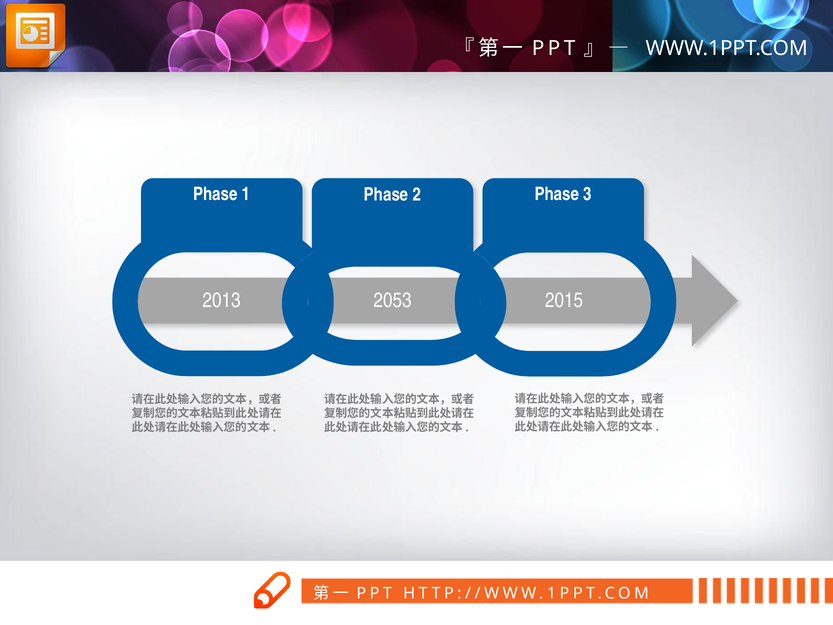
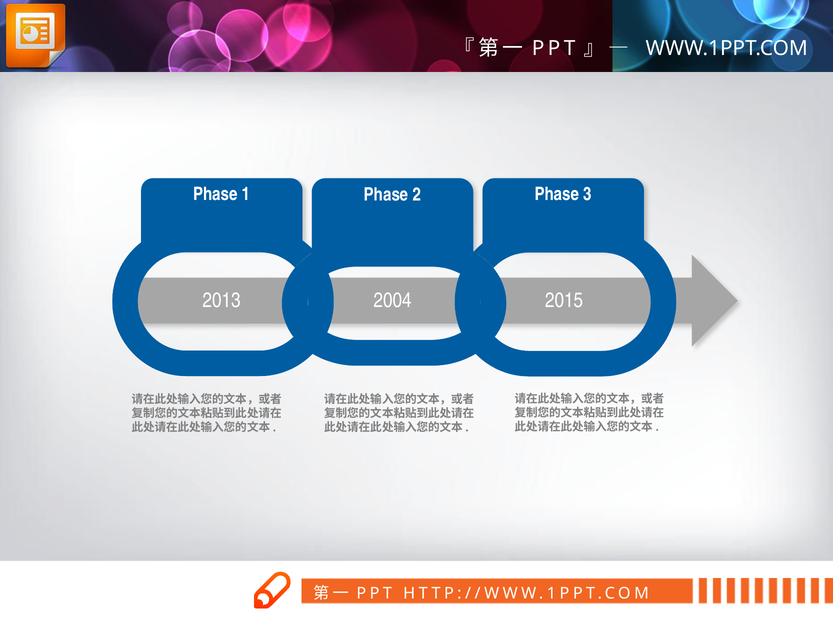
2053: 2053 -> 2004
